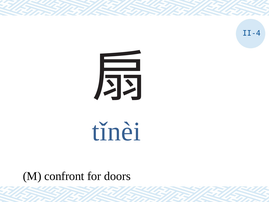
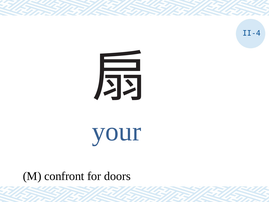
tǐnèi: tǐnèi -> your
